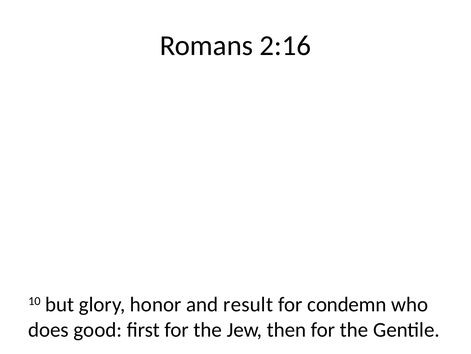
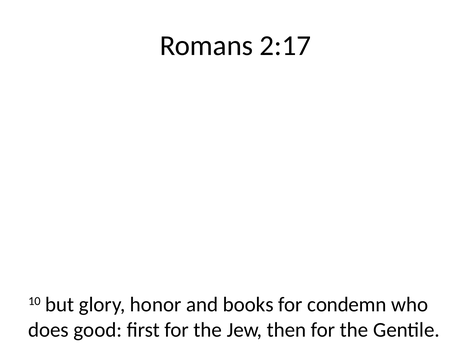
2:16: 2:16 -> 2:17
result: result -> books
